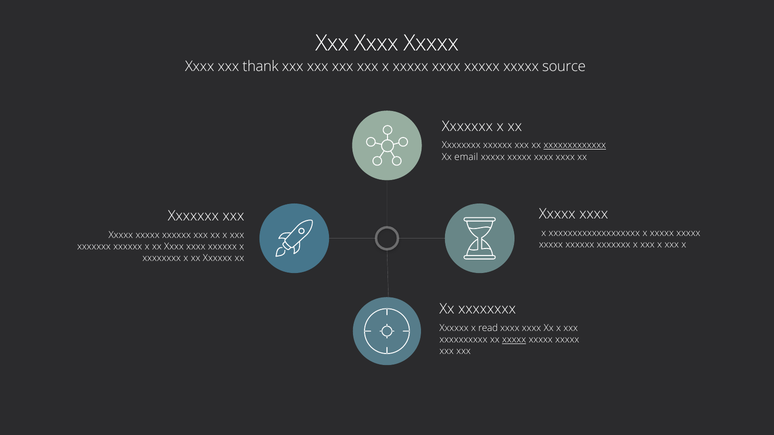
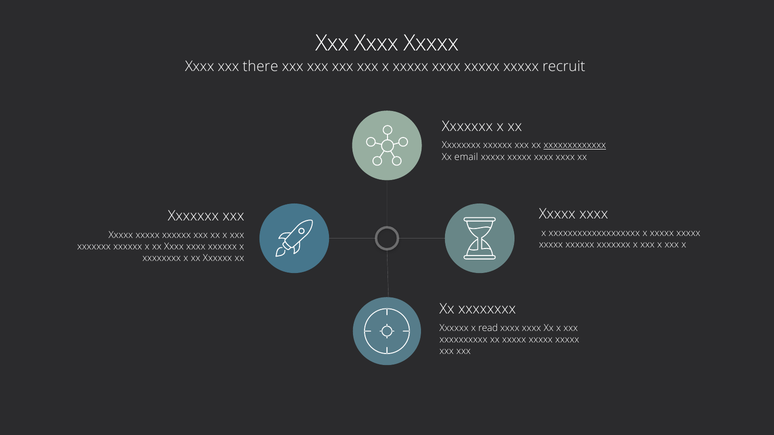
thank: thank -> there
source: source -> recruit
xxxxx at (514, 340) underline: present -> none
